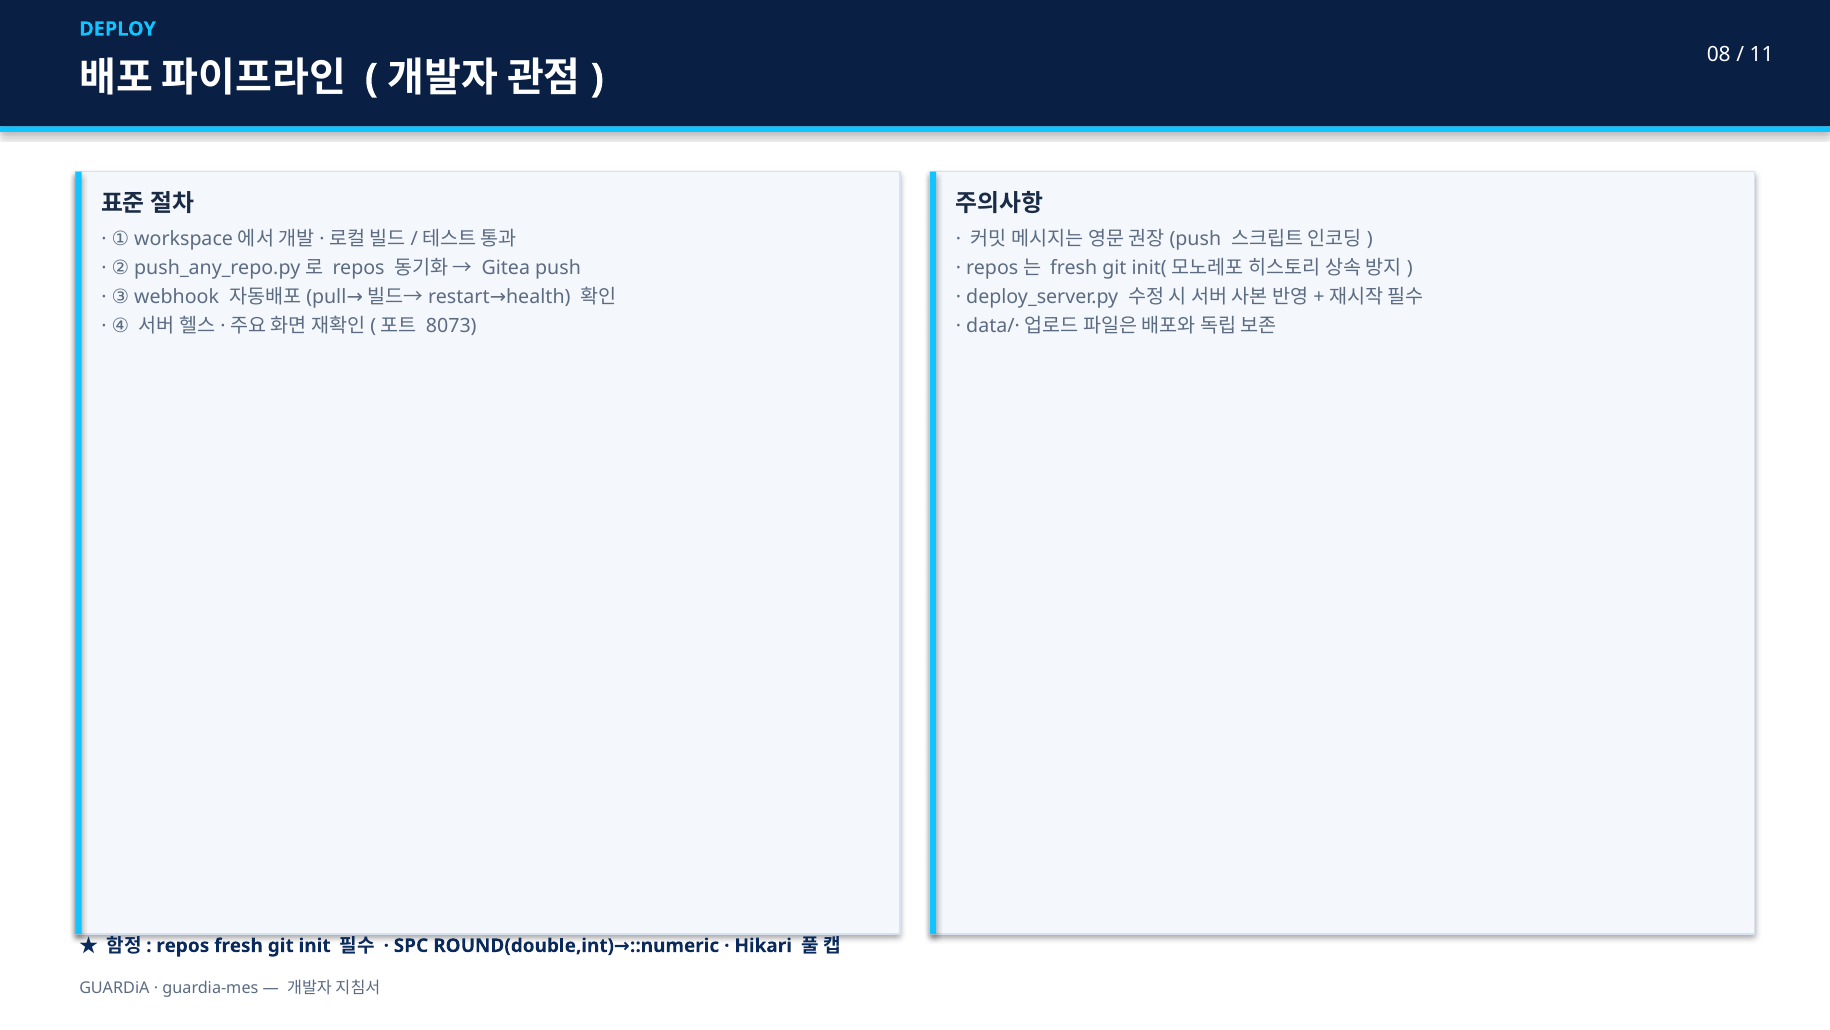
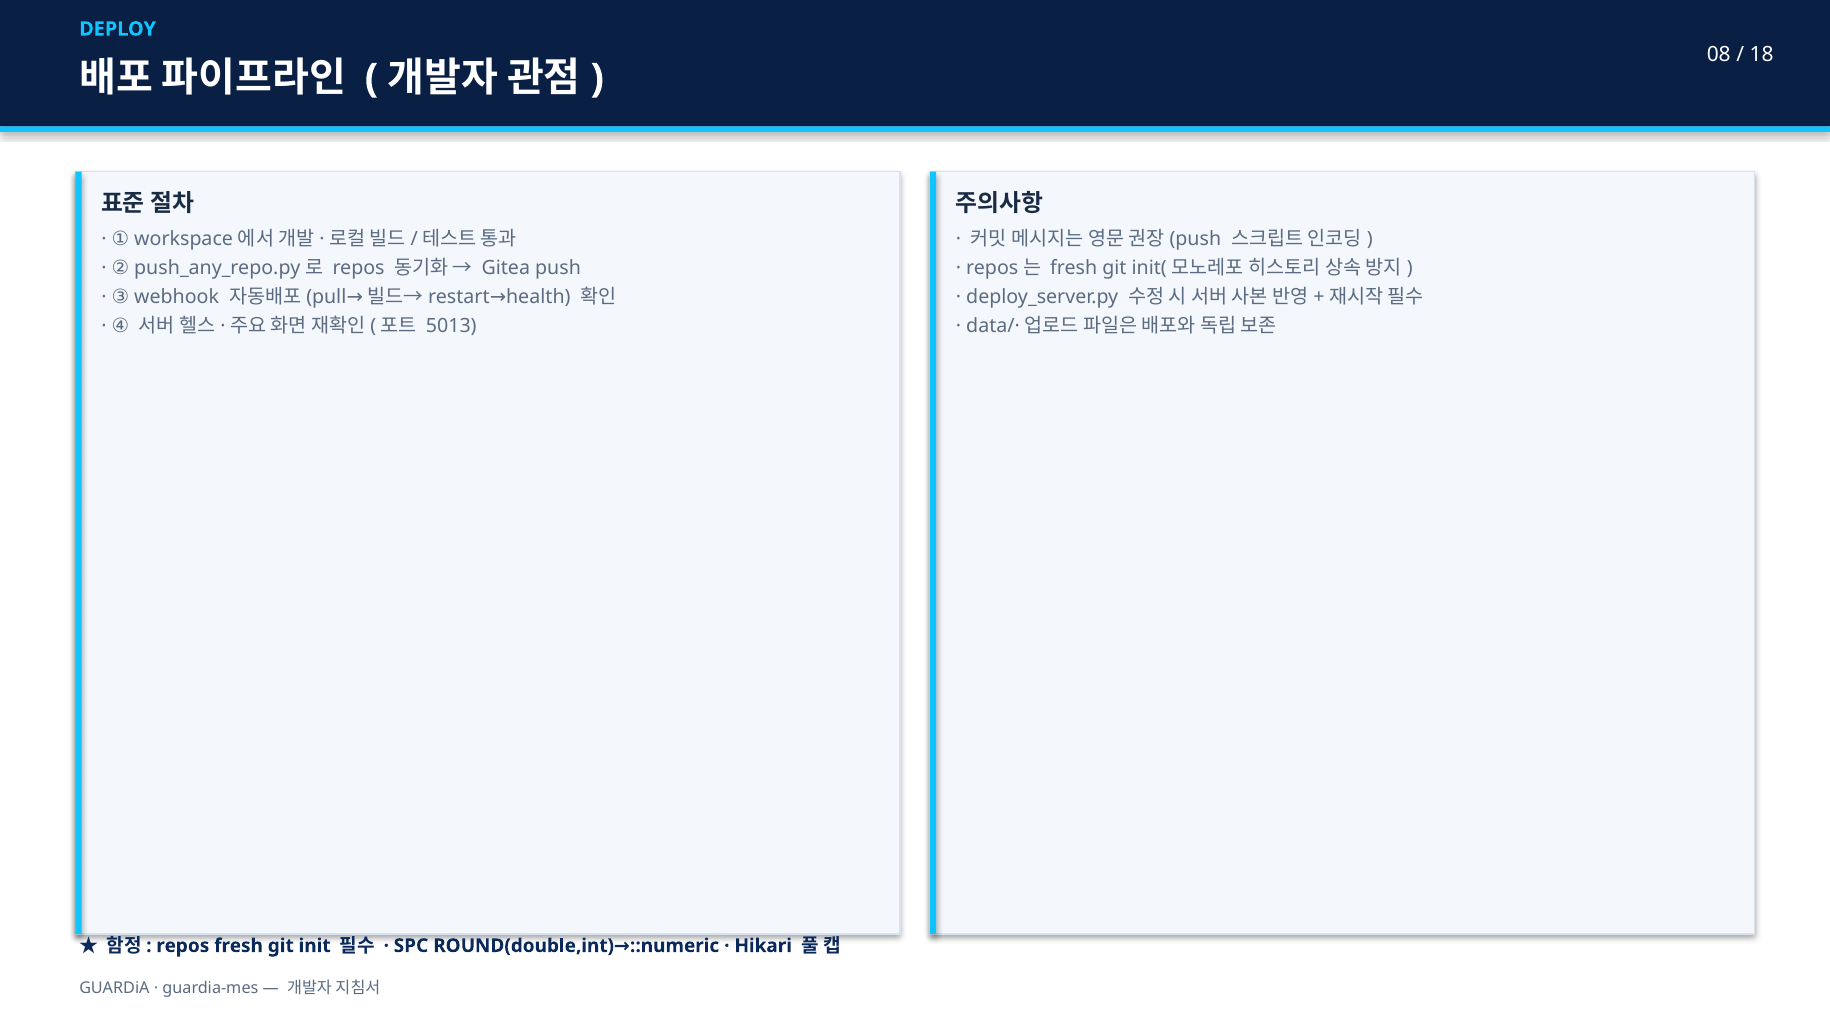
11: 11 -> 18
8073: 8073 -> 5013
